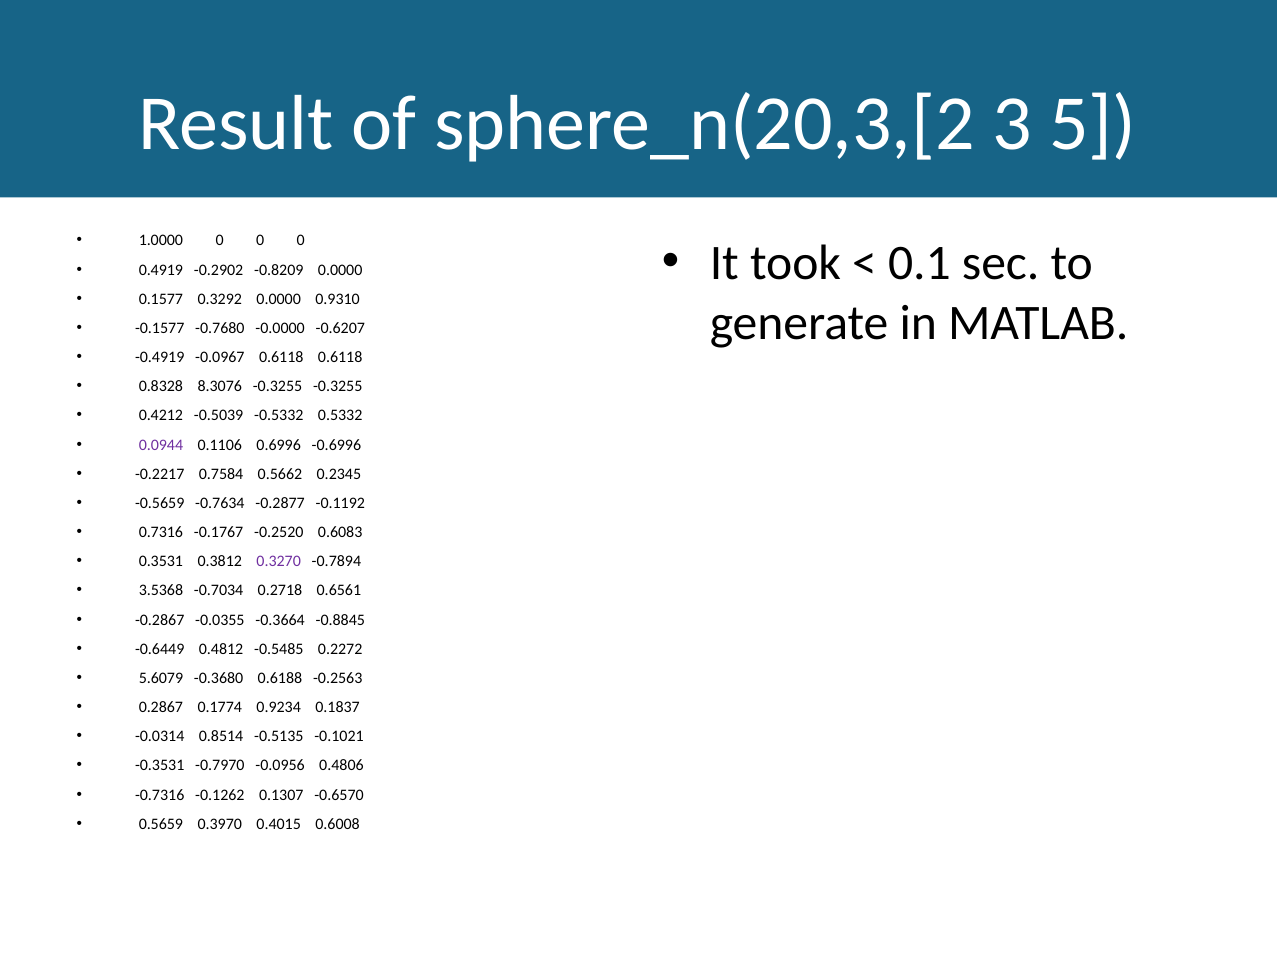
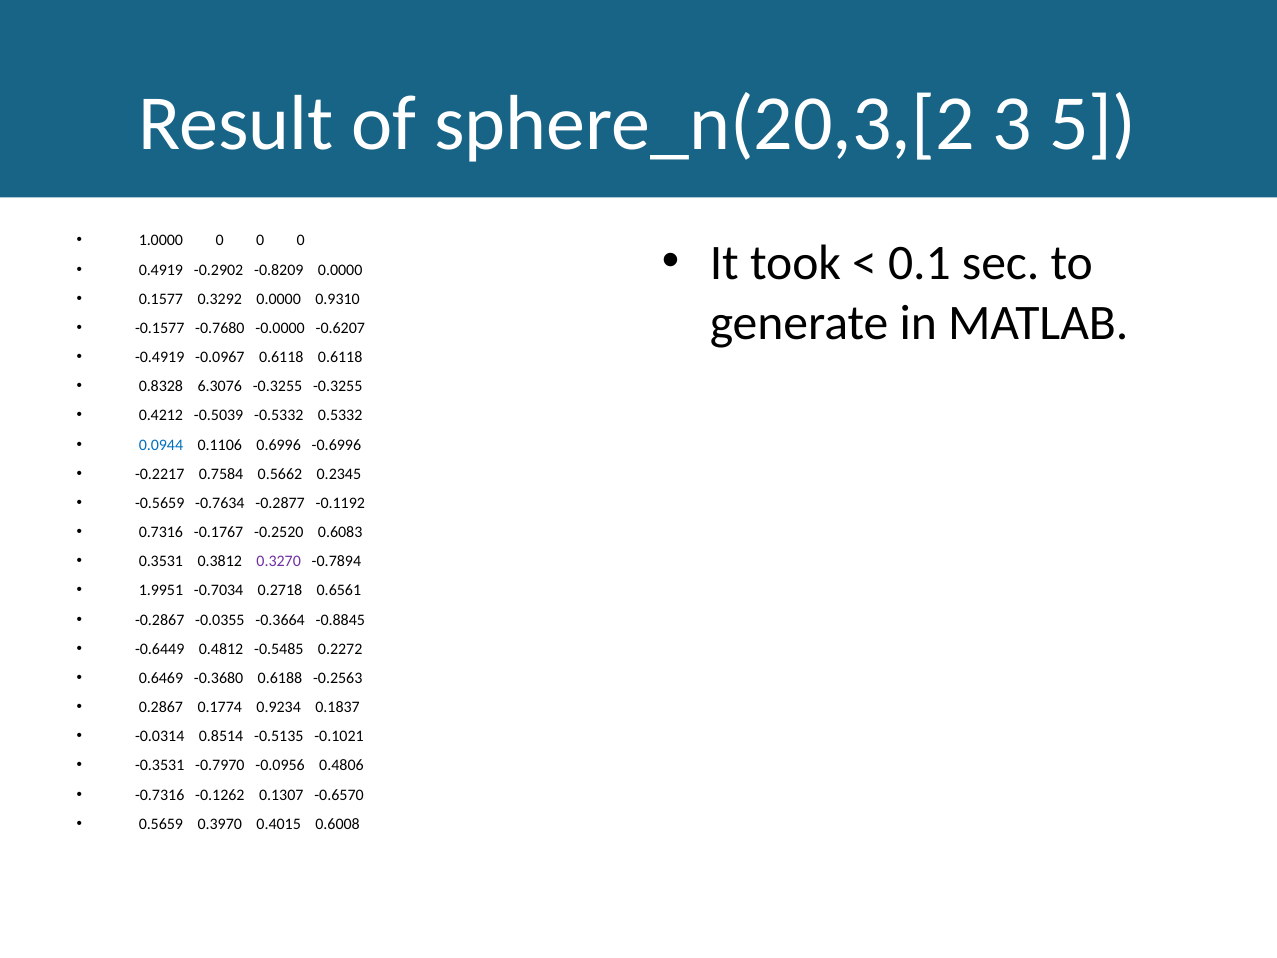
8.3076: 8.3076 -> 6.3076
0.0944 colour: purple -> blue
3.5368: 3.5368 -> 1.9951
5.6079: 5.6079 -> 0.6469
